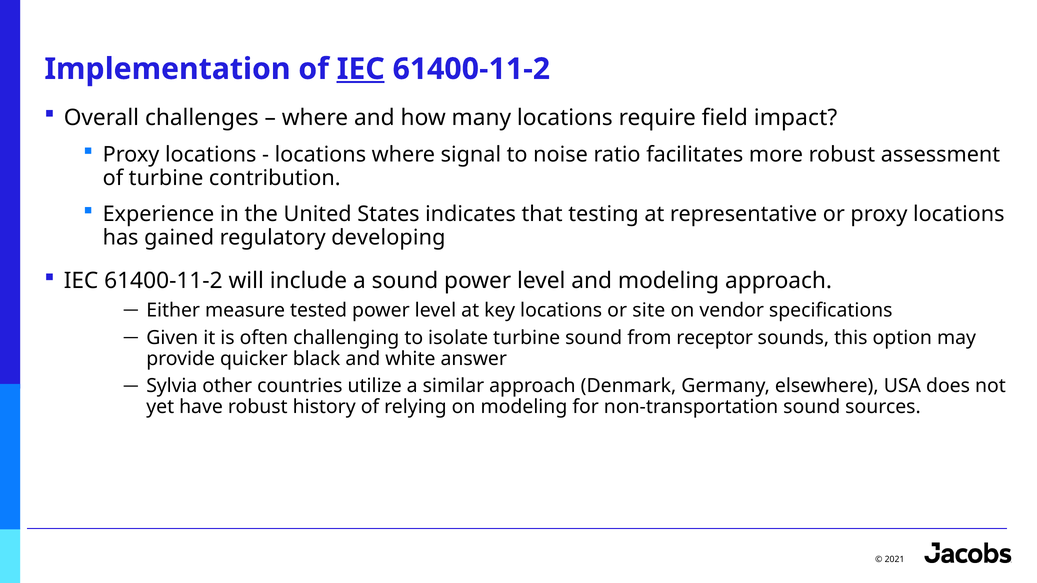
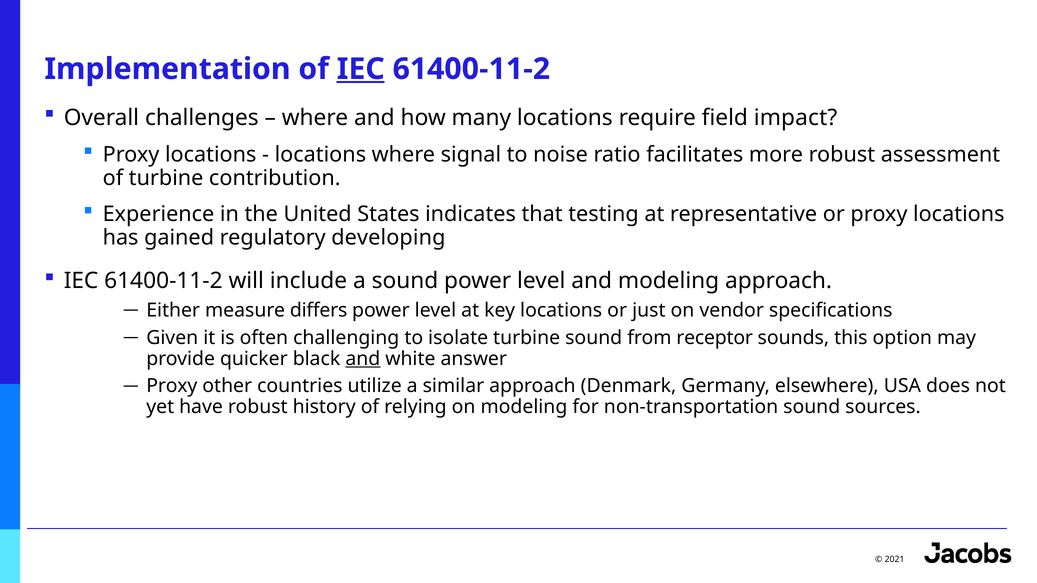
tested: tested -> differs
site: site -> just
and at (363, 359) underline: none -> present
Sylvia at (172, 386): Sylvia -> Proxy
